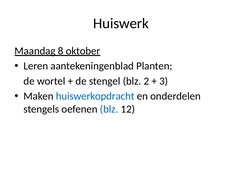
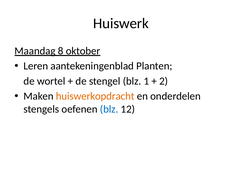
2: 2 -> 1
3: 3 -> 2
huiswerkopdracht colour: blue -> orange
